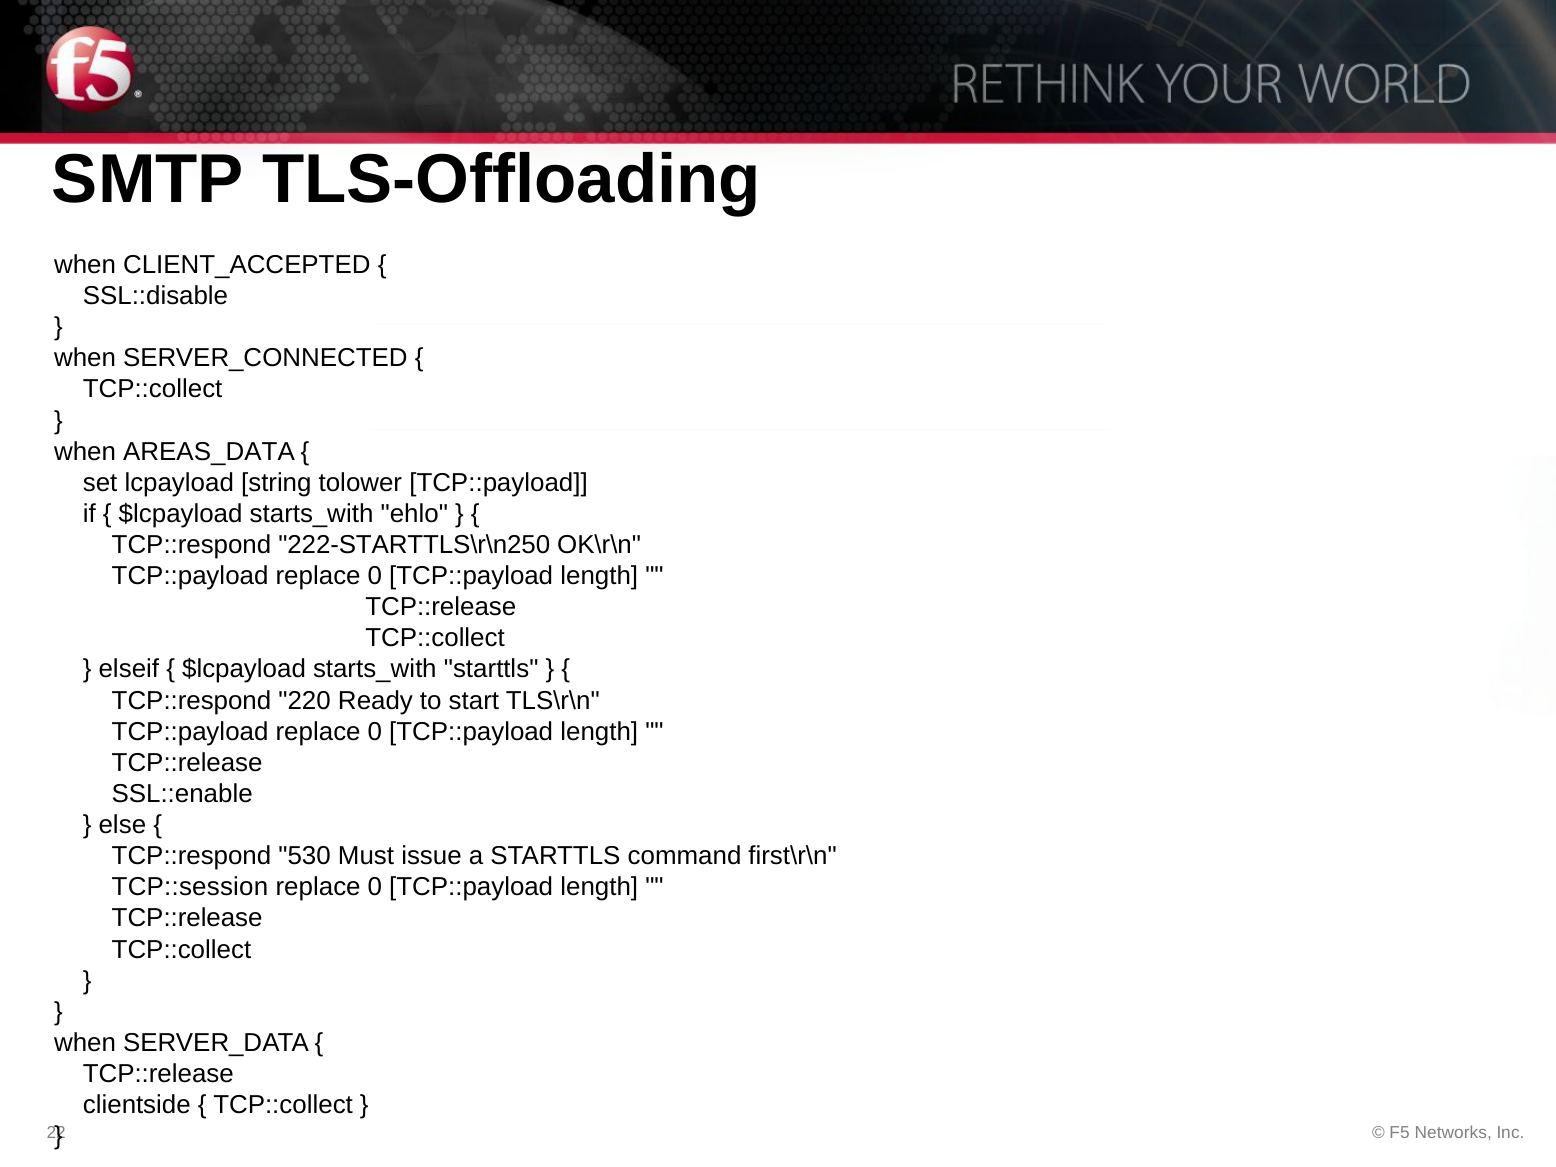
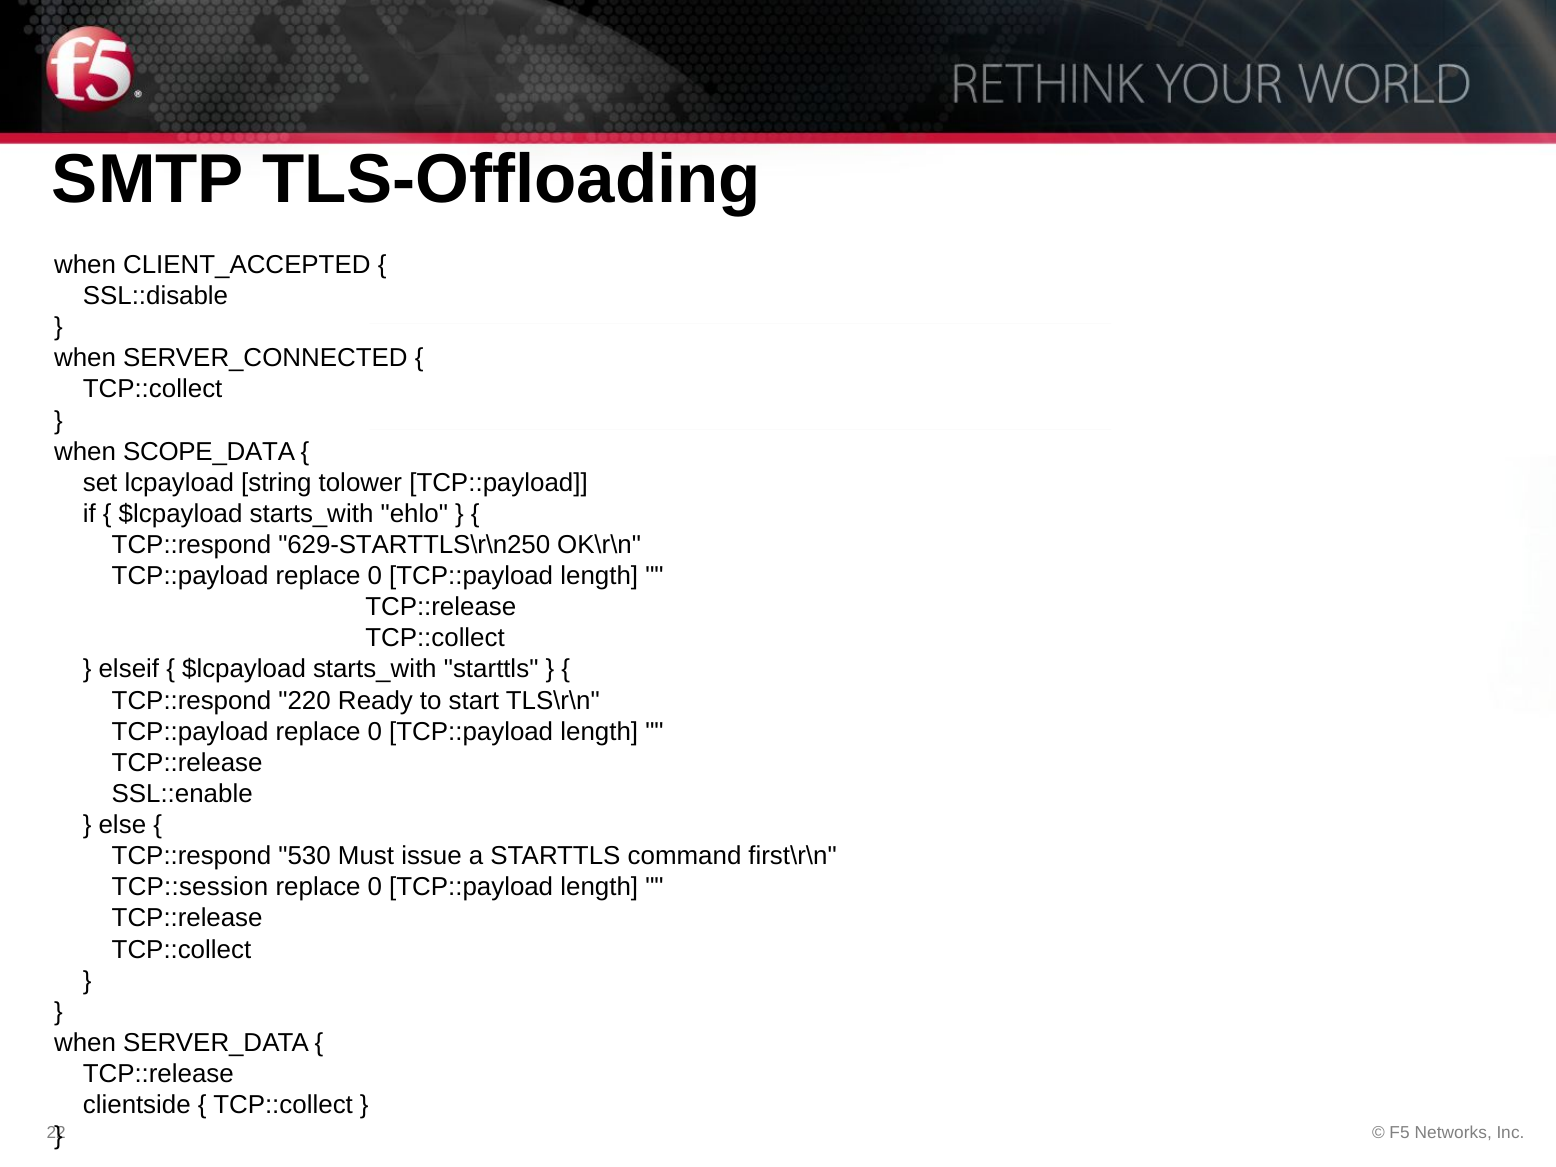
AREAS_DATA: AREAS_DATA -> SCOPE_DATA
222-STARTTLS\r\n250: 222-STARTTLS\r\n250 -> 629-STARTTLS\r\n250
